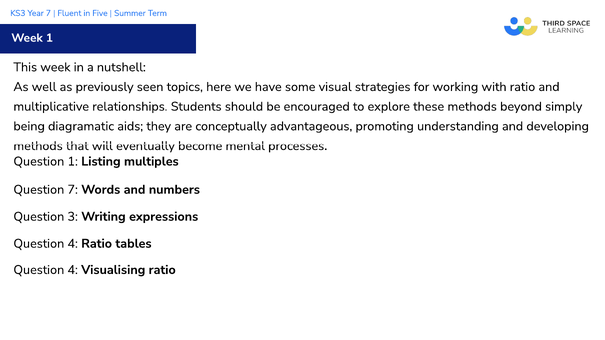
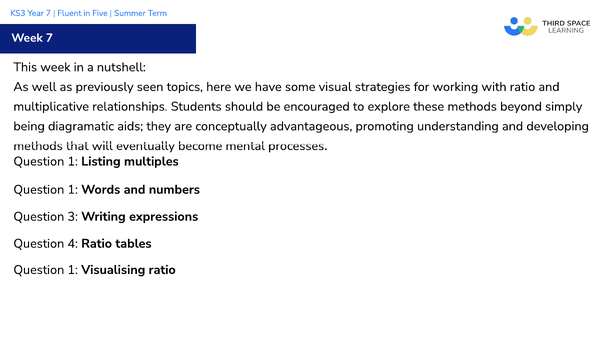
Week 1: 1 -> 7
7 at (73, 190): 7 -> 1
4 at (73, 270): 4 -> 1
